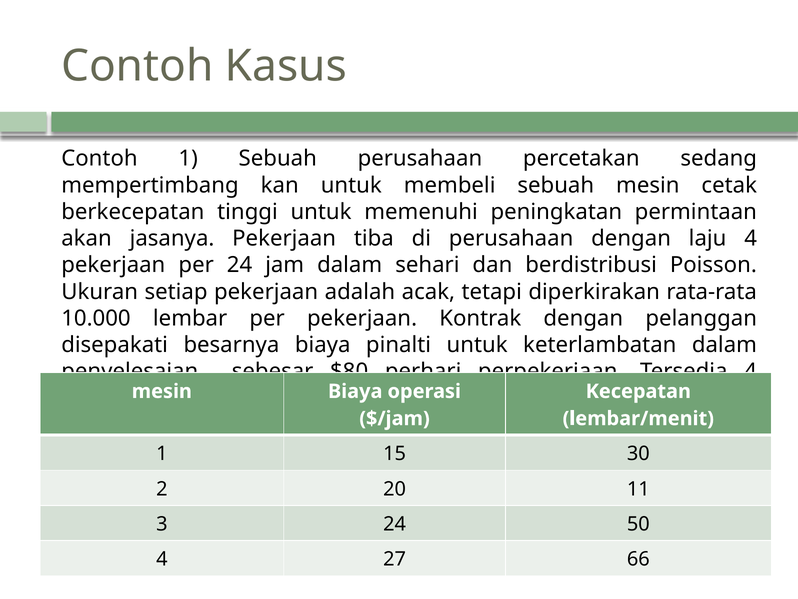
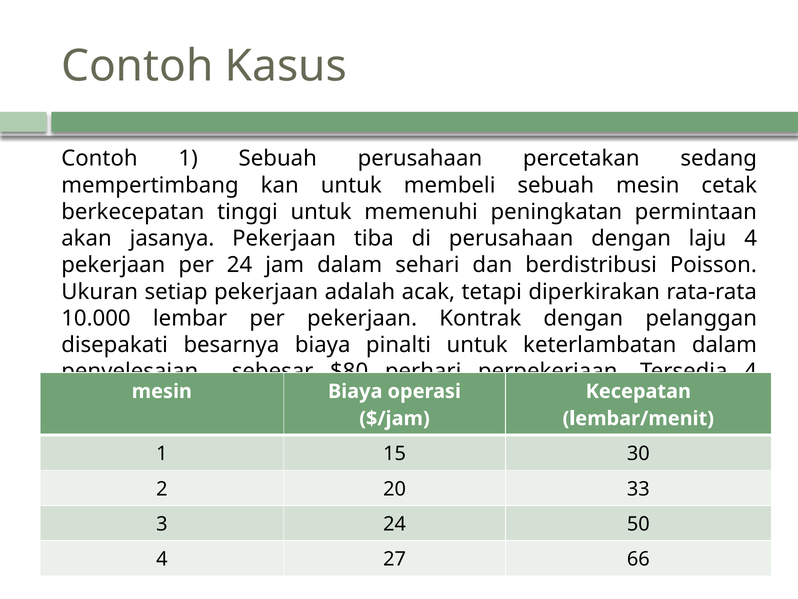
11: 11 -> 33
